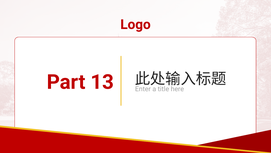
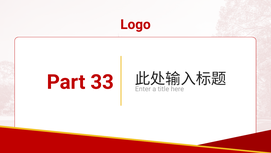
13: 13 -> 33
